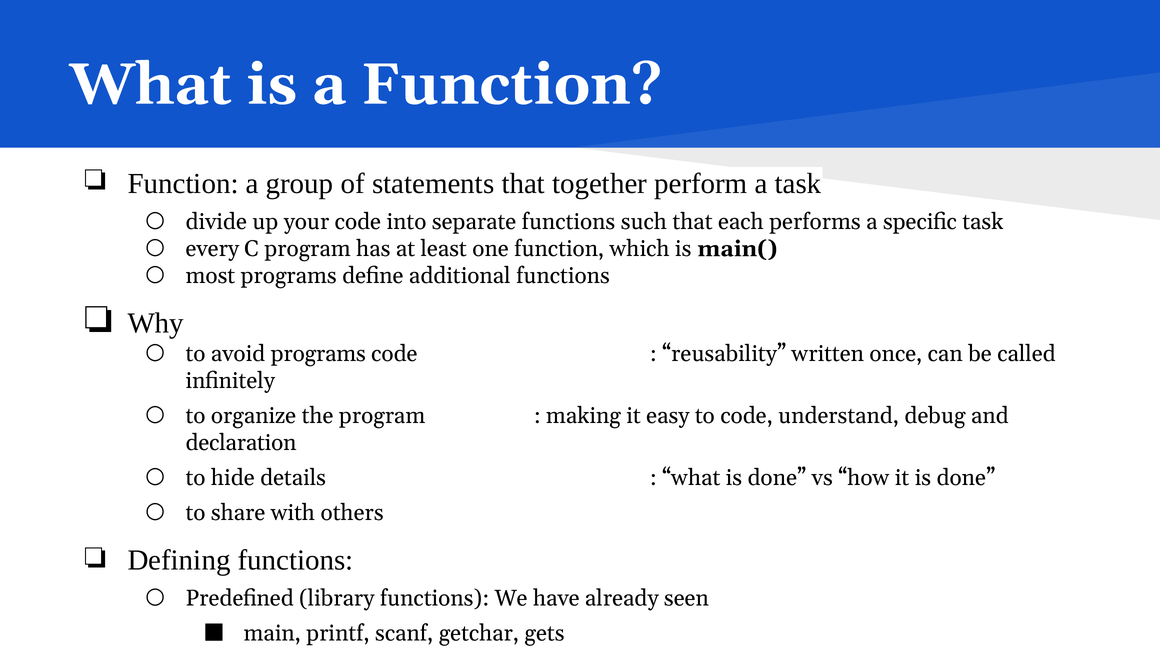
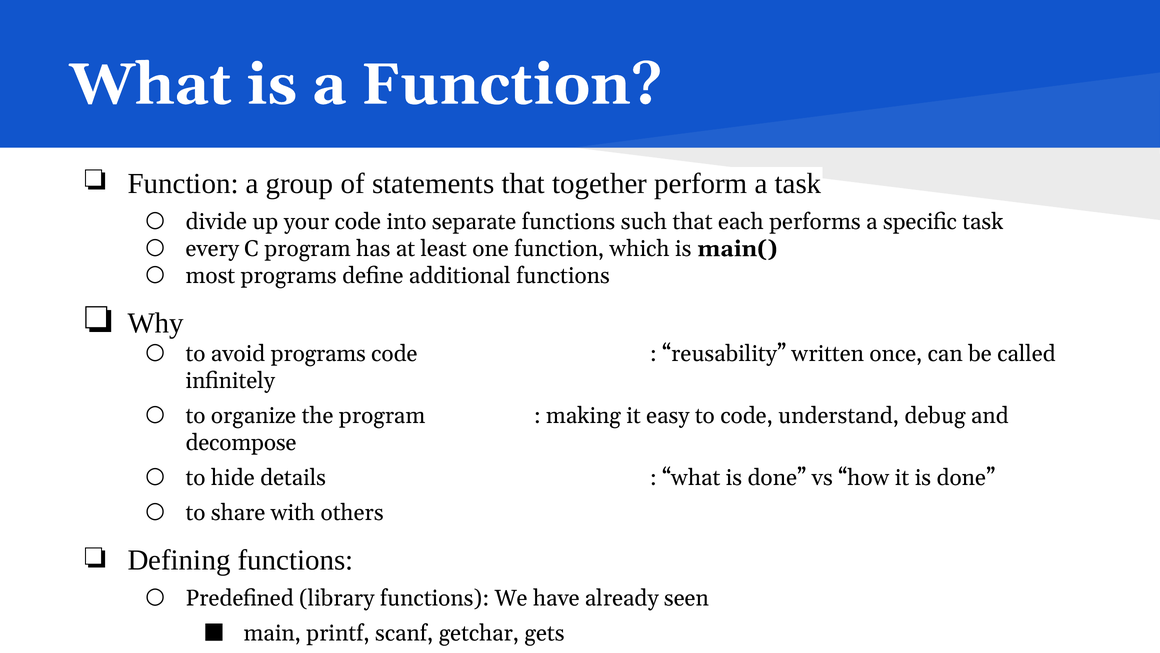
declaration: declaration -> decompose
